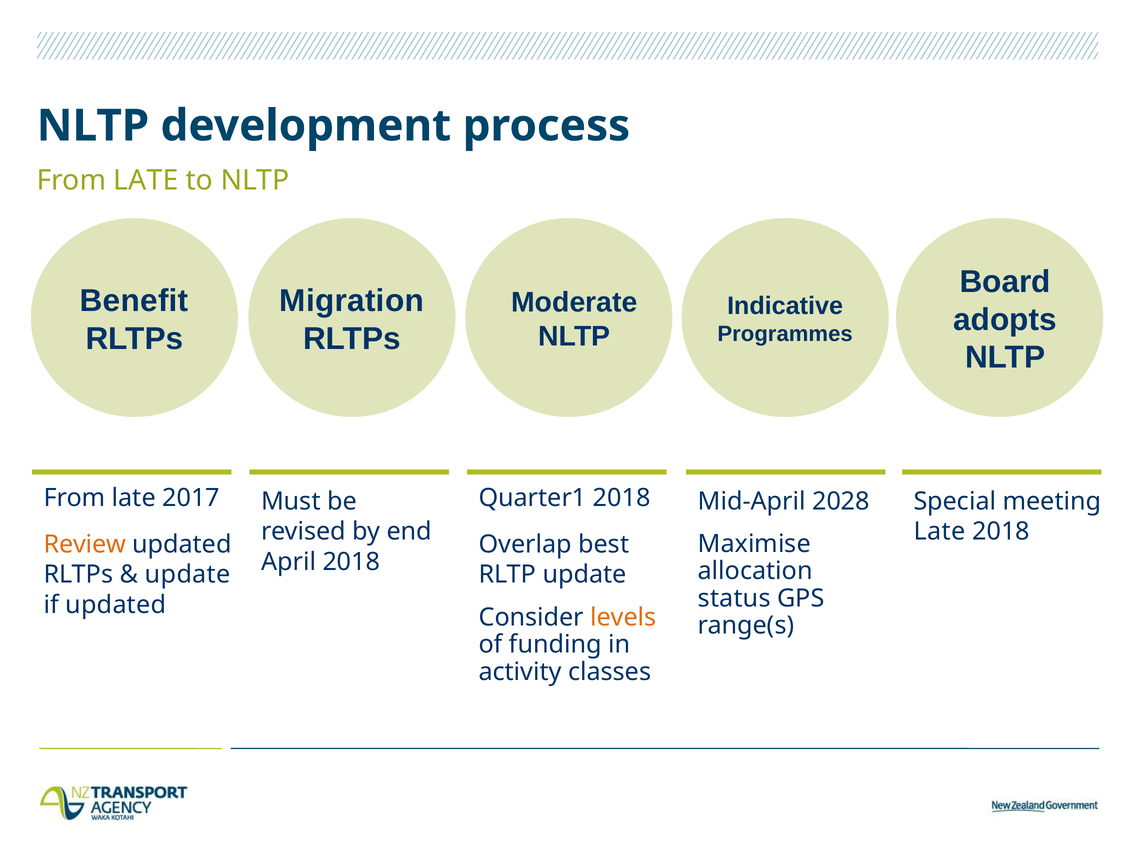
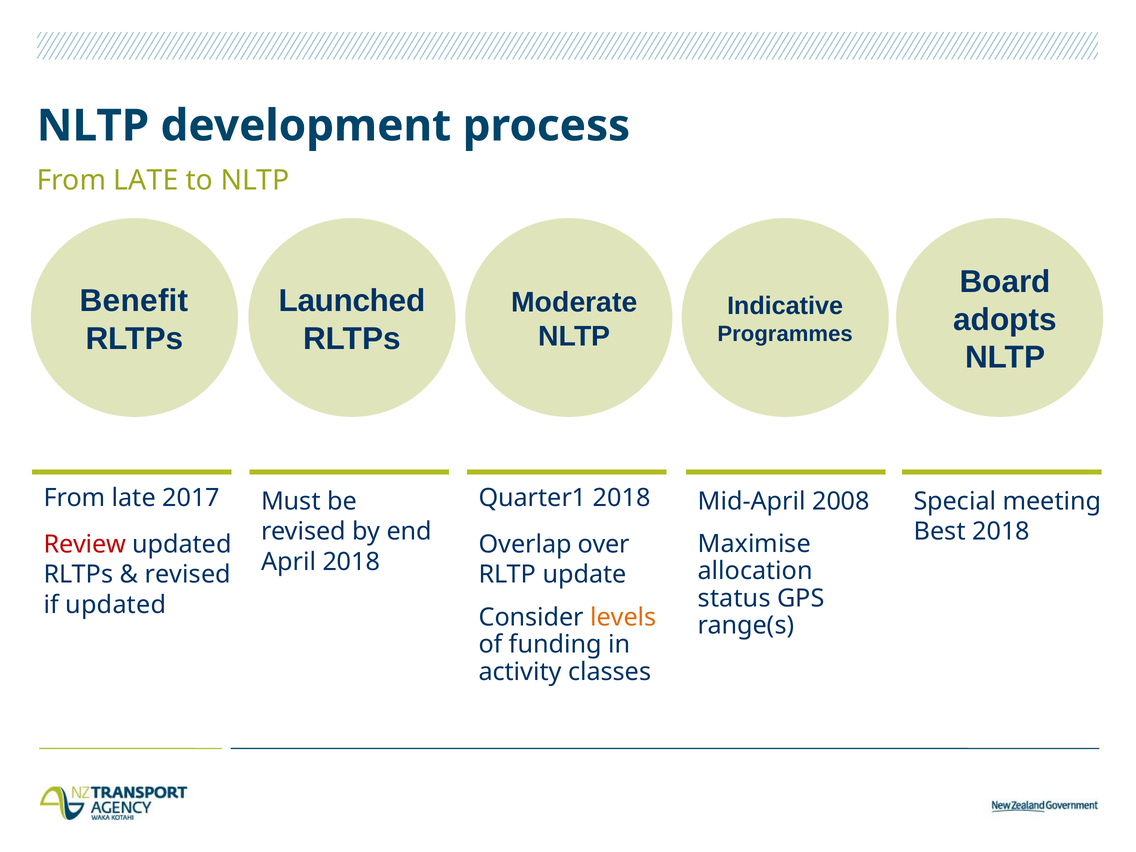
Migration: Migration -> Launched
2028: 2028 -> 2008
Late at (940, 532): Late -> Best
Review colour: orange -> red
best: best -> over
update at (188, 575): update -> revised
